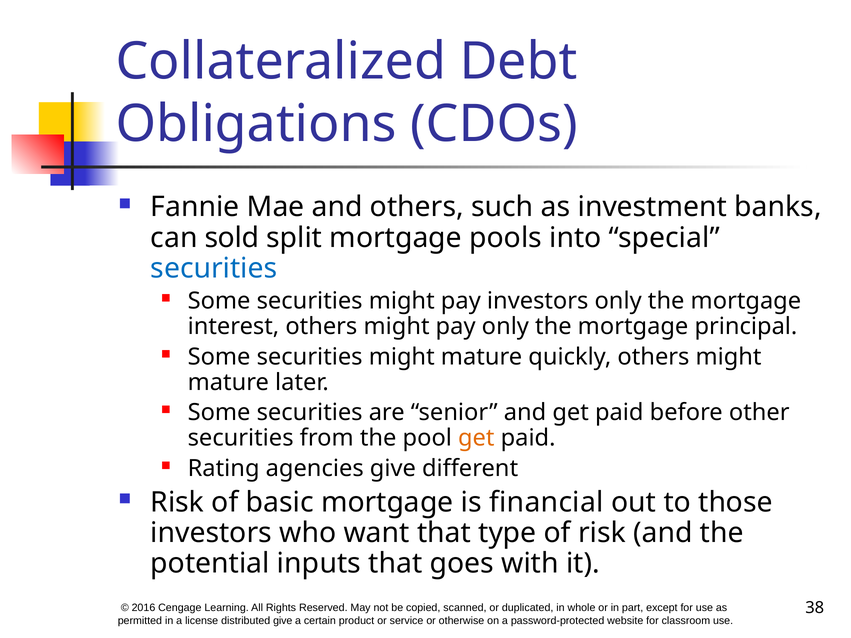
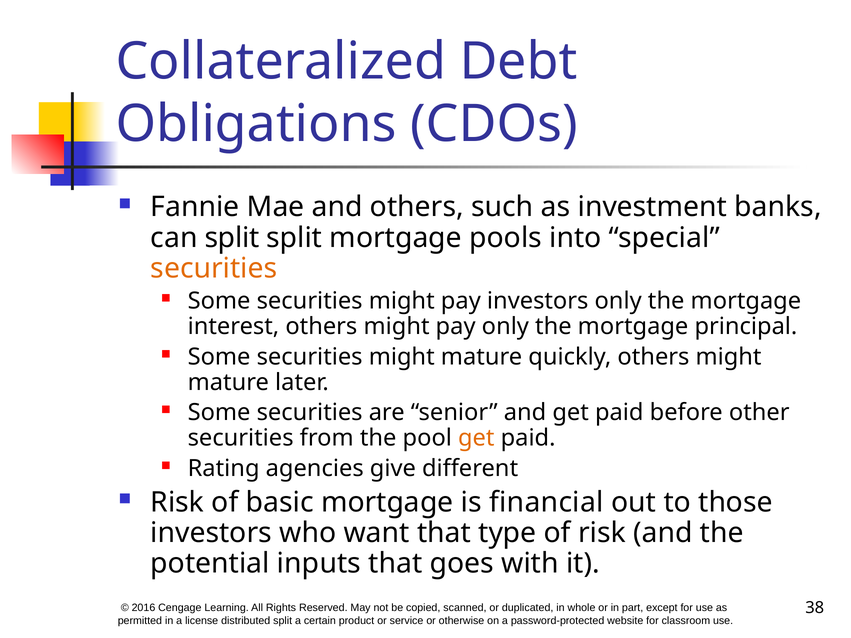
can sold: sold -> split
securities at (214, 268) colour: blue -> orange
give at (283, 621): give -> split
